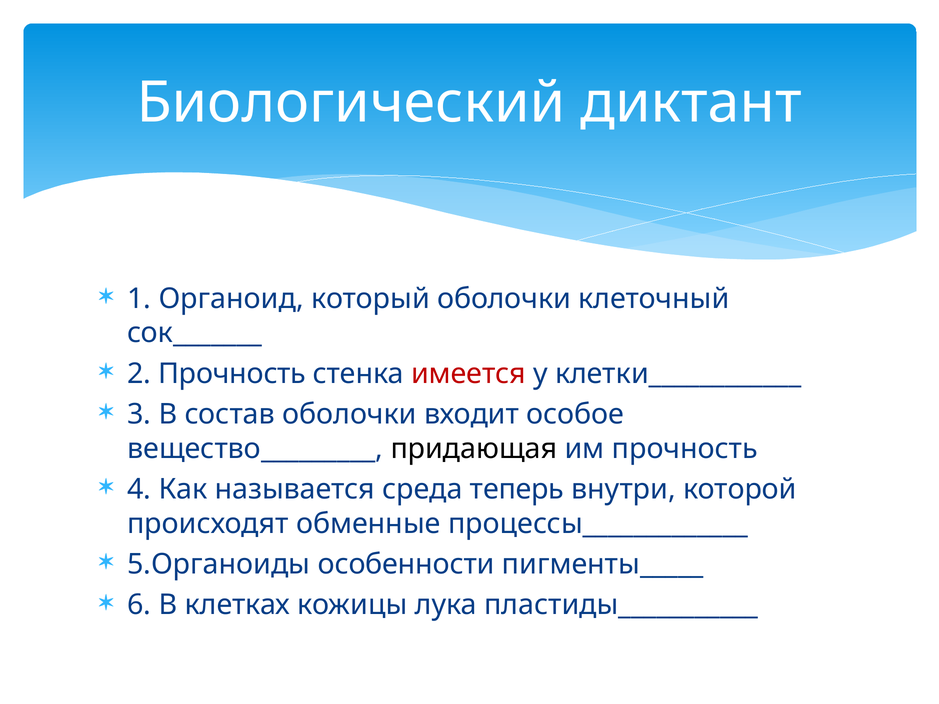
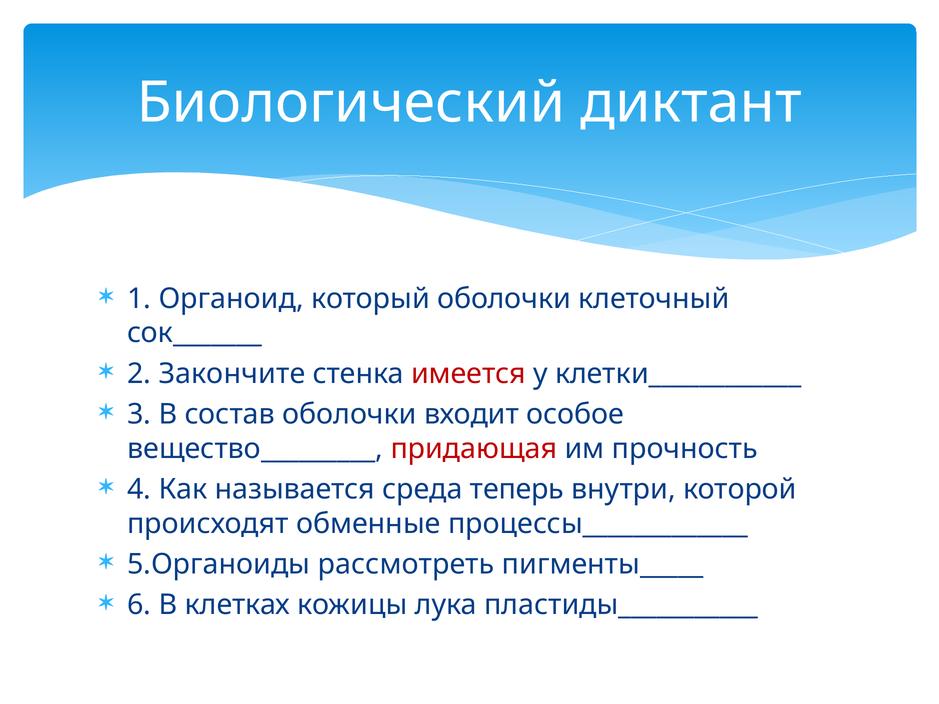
2 Прочность: Прочность -> Закончите
придающая colour: black -> red
особенности: особенности -> рассмотреть
